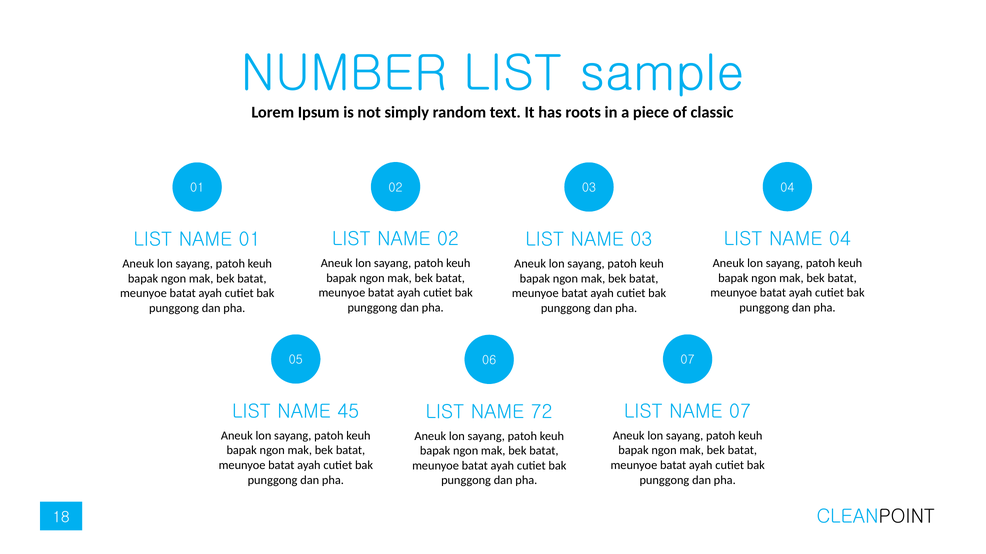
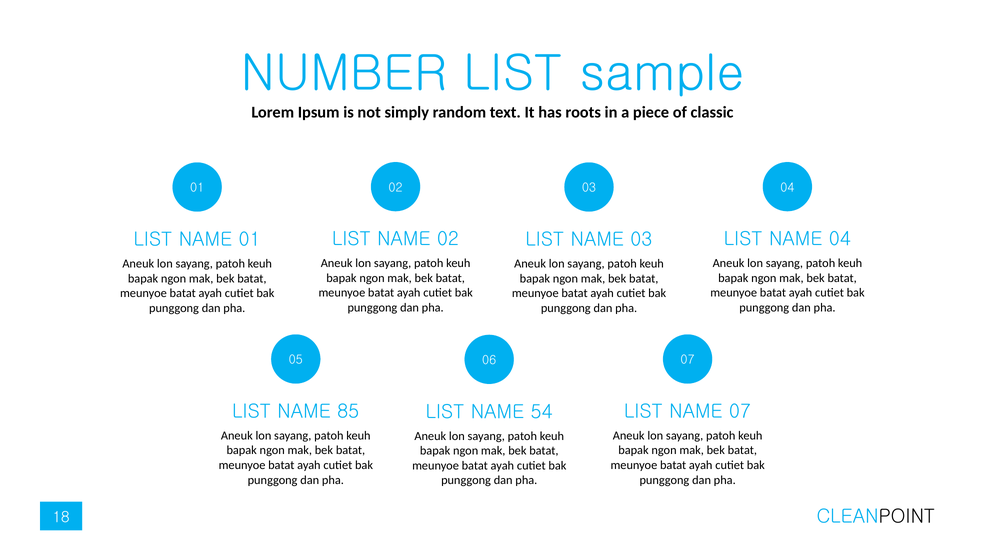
45: 45 -> 85
72: 72 -> 54
